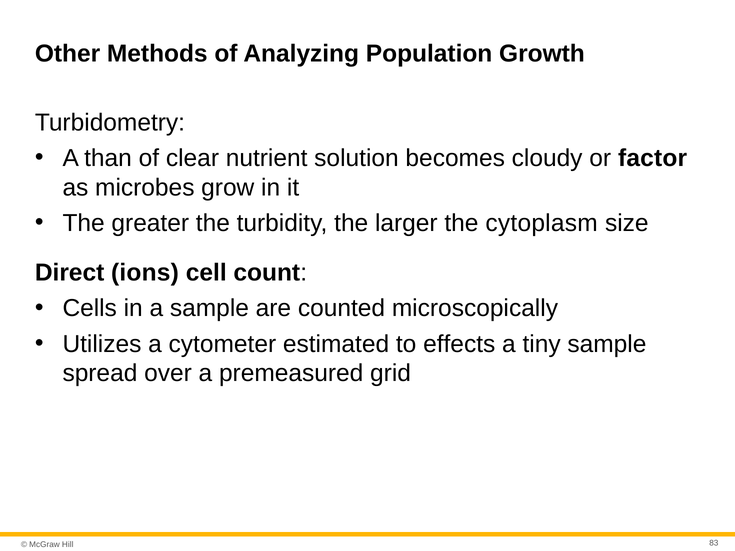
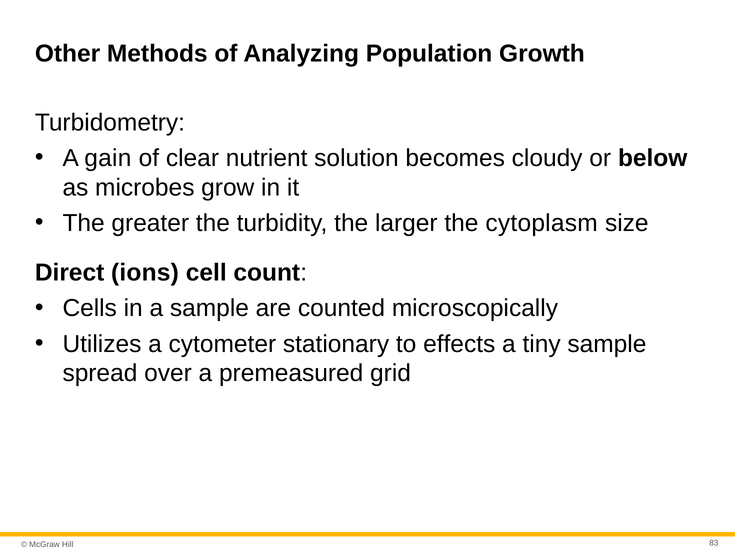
than: than -> gain
factor: factor -> below
estimated: estimated -> stationary
